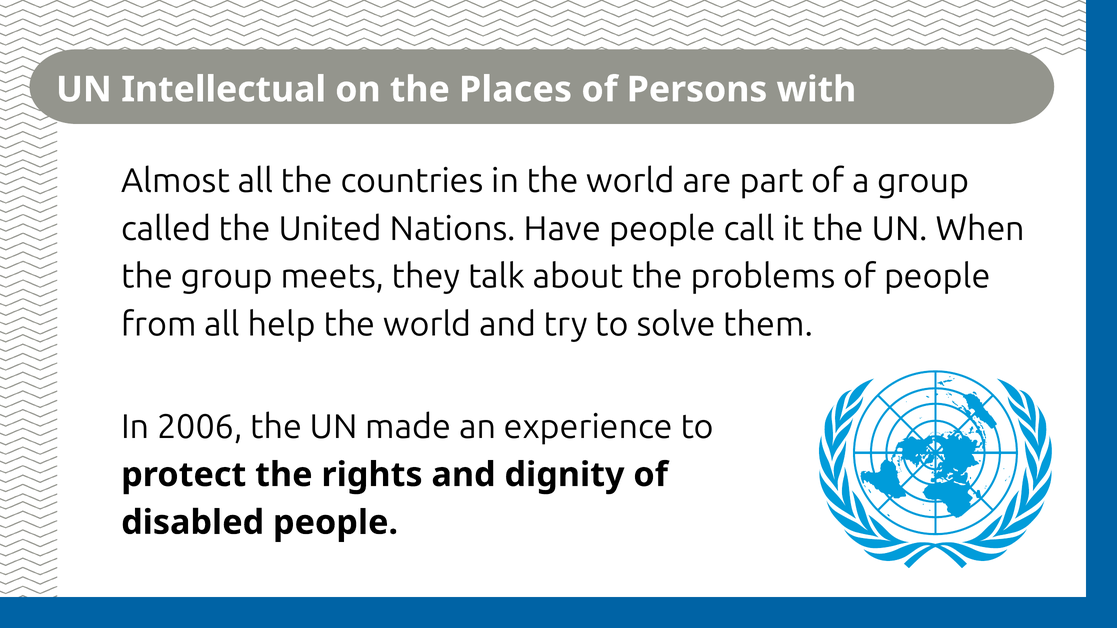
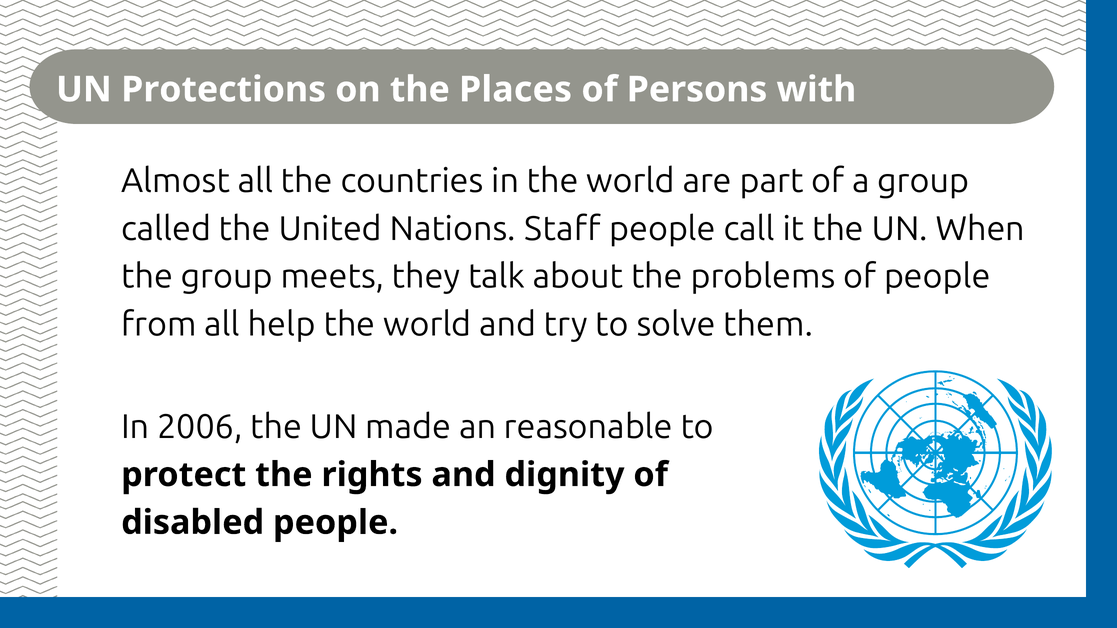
Intellectual: Intellectual -> Protections
Have: Have -> Staff
an experience: experience -> reasonable
